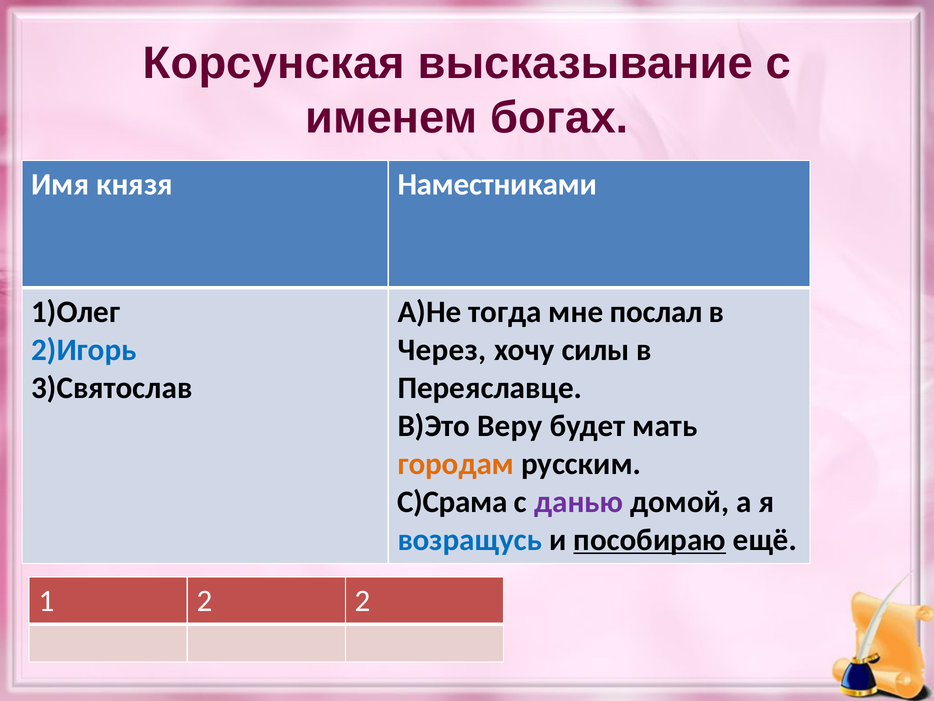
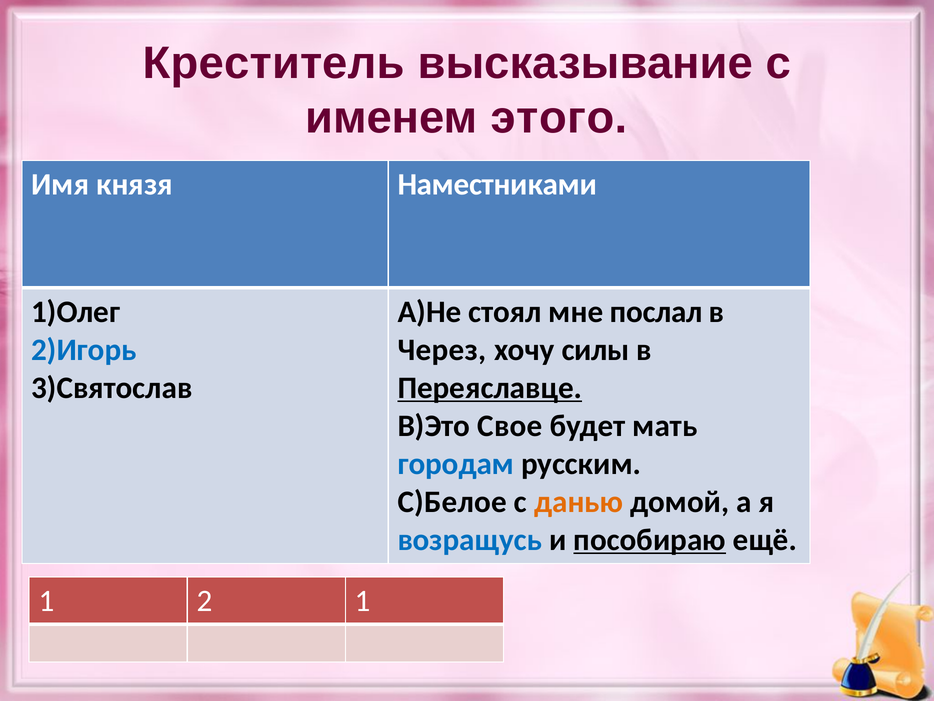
Корсунская: Корсунская -> Креститель
богах: богах -> этого
тогда: тогда -> стоял
Переяславце underline: none -> present
Веру: Веру -> Свое
городам colour: orange -> blue
С)Срама: С)Срама -> С)Белое
данью colour: purple -> orange
2 2: 2 -> 1
